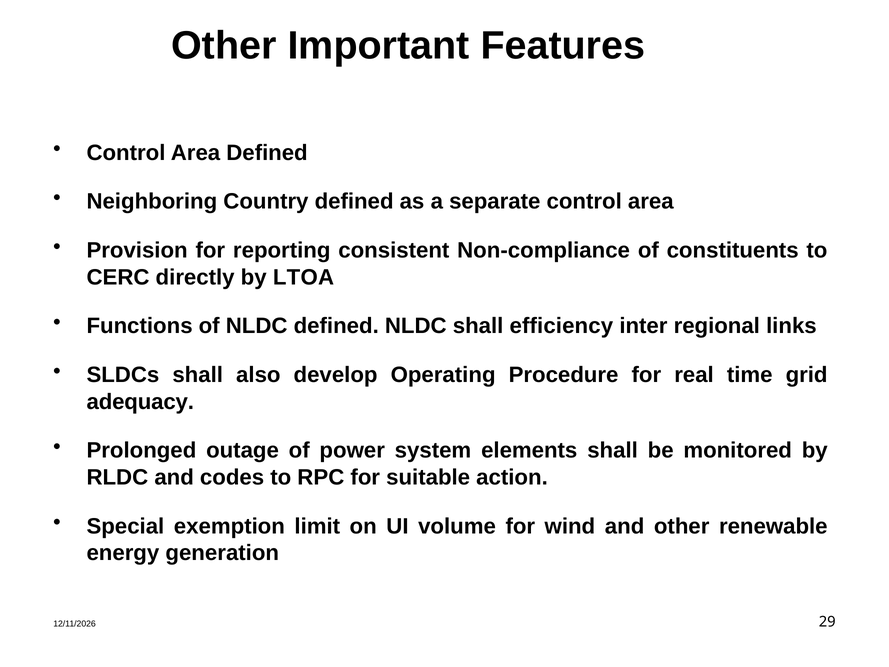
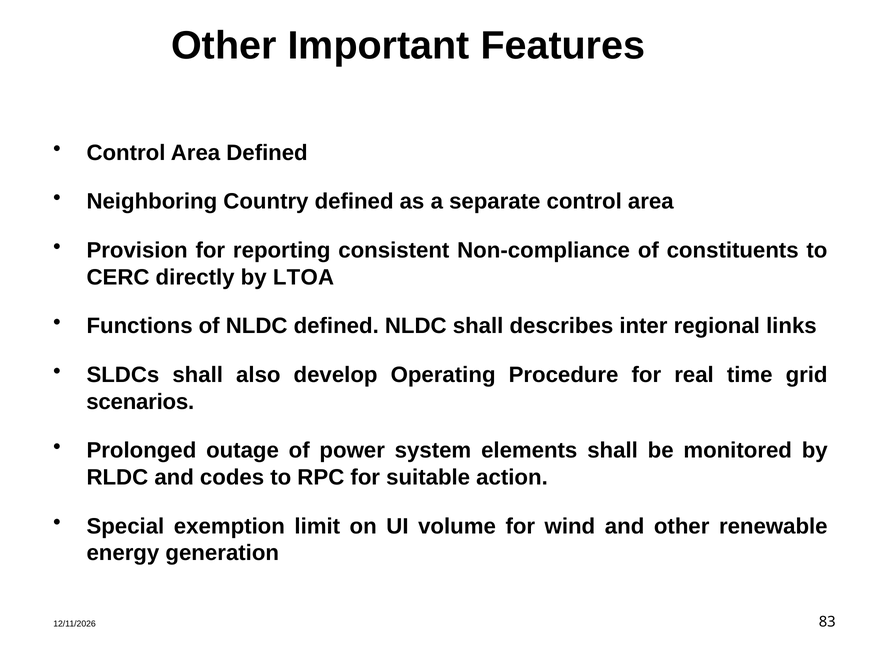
efficiency: efficiency -> describes
adequacy: adequacy -> scenarios
29: 29 -> 83
